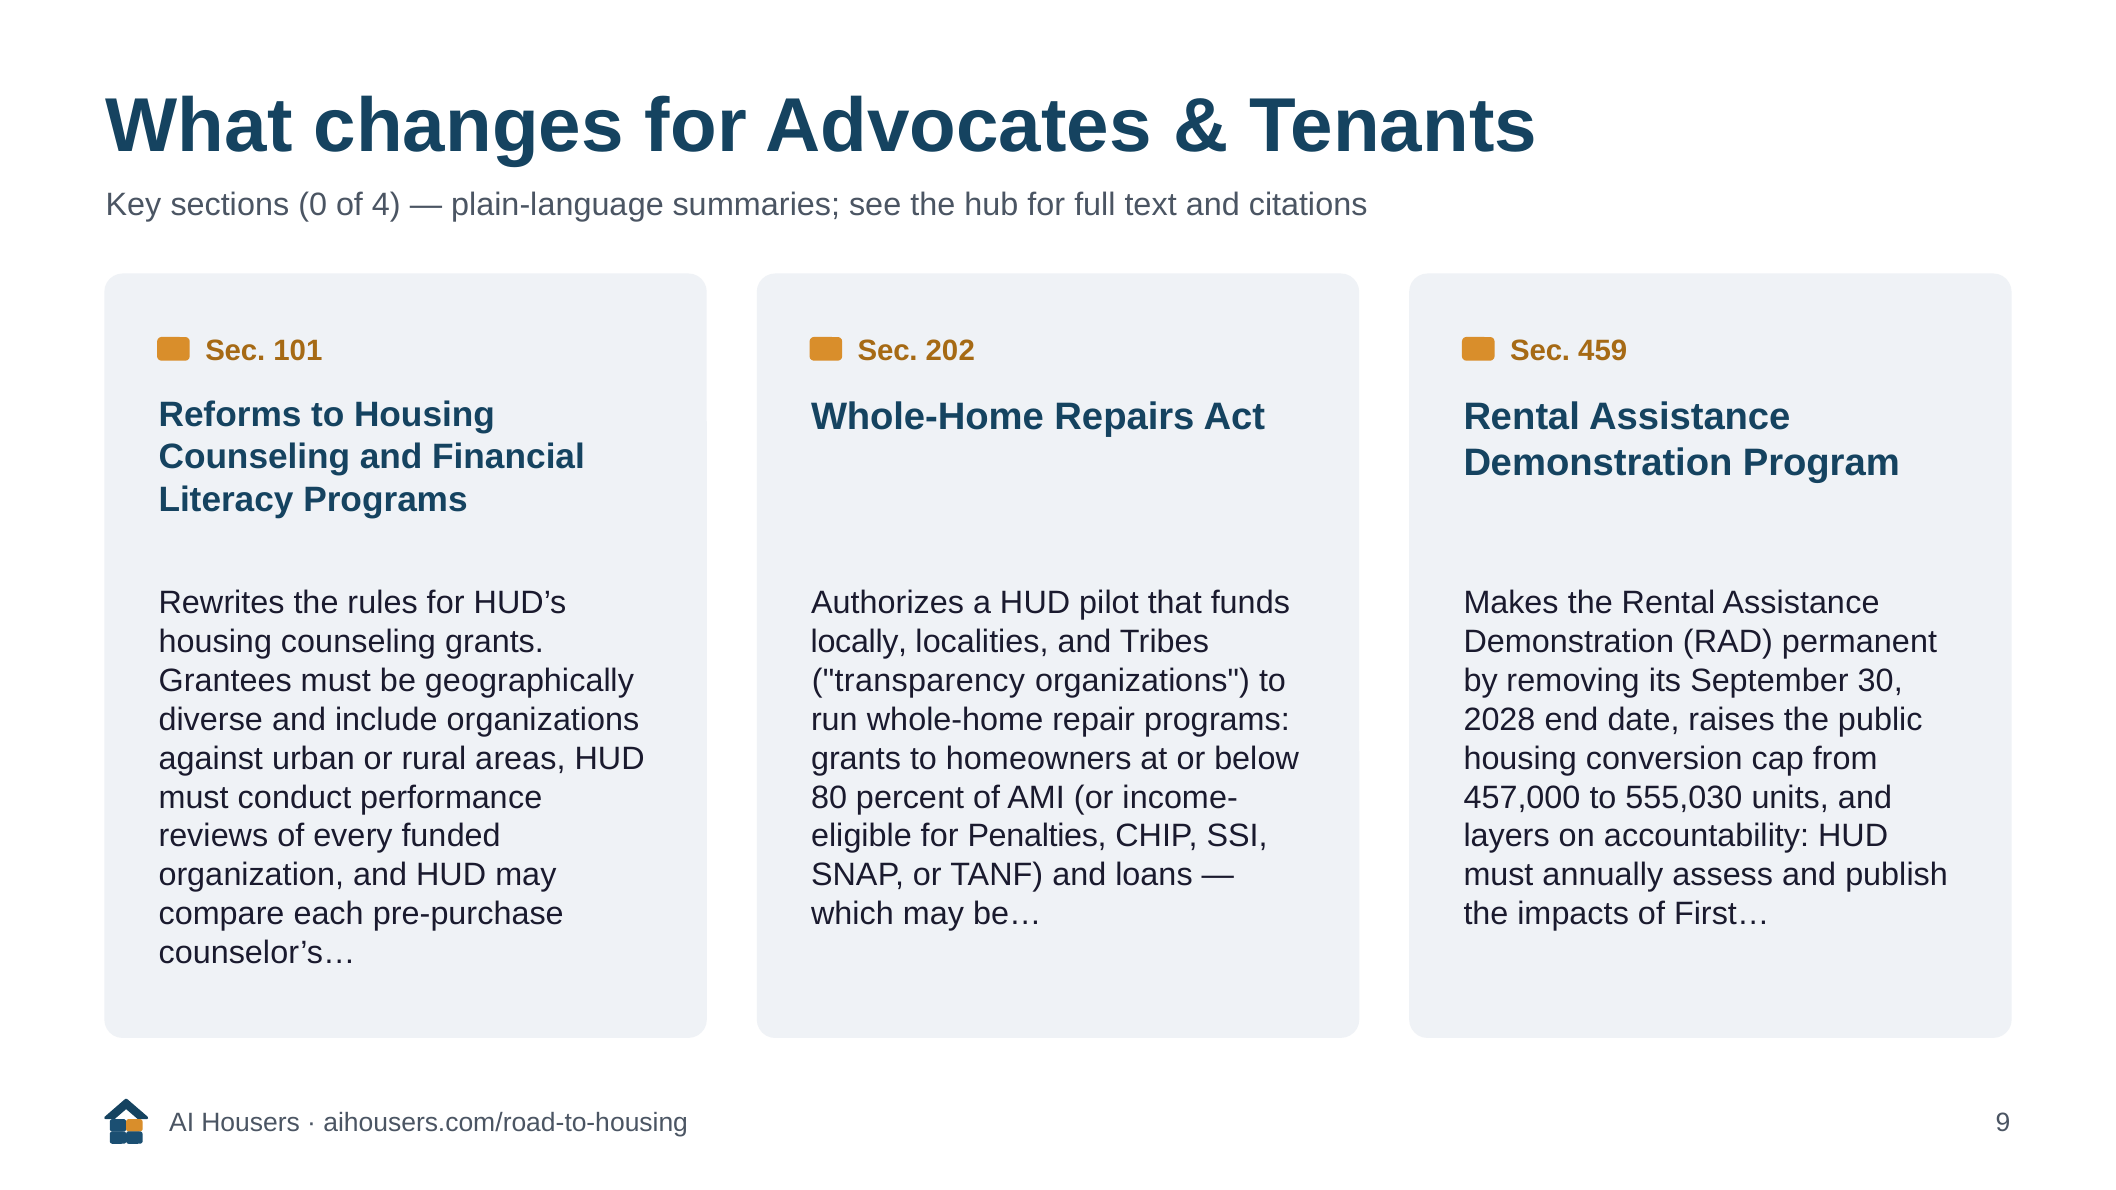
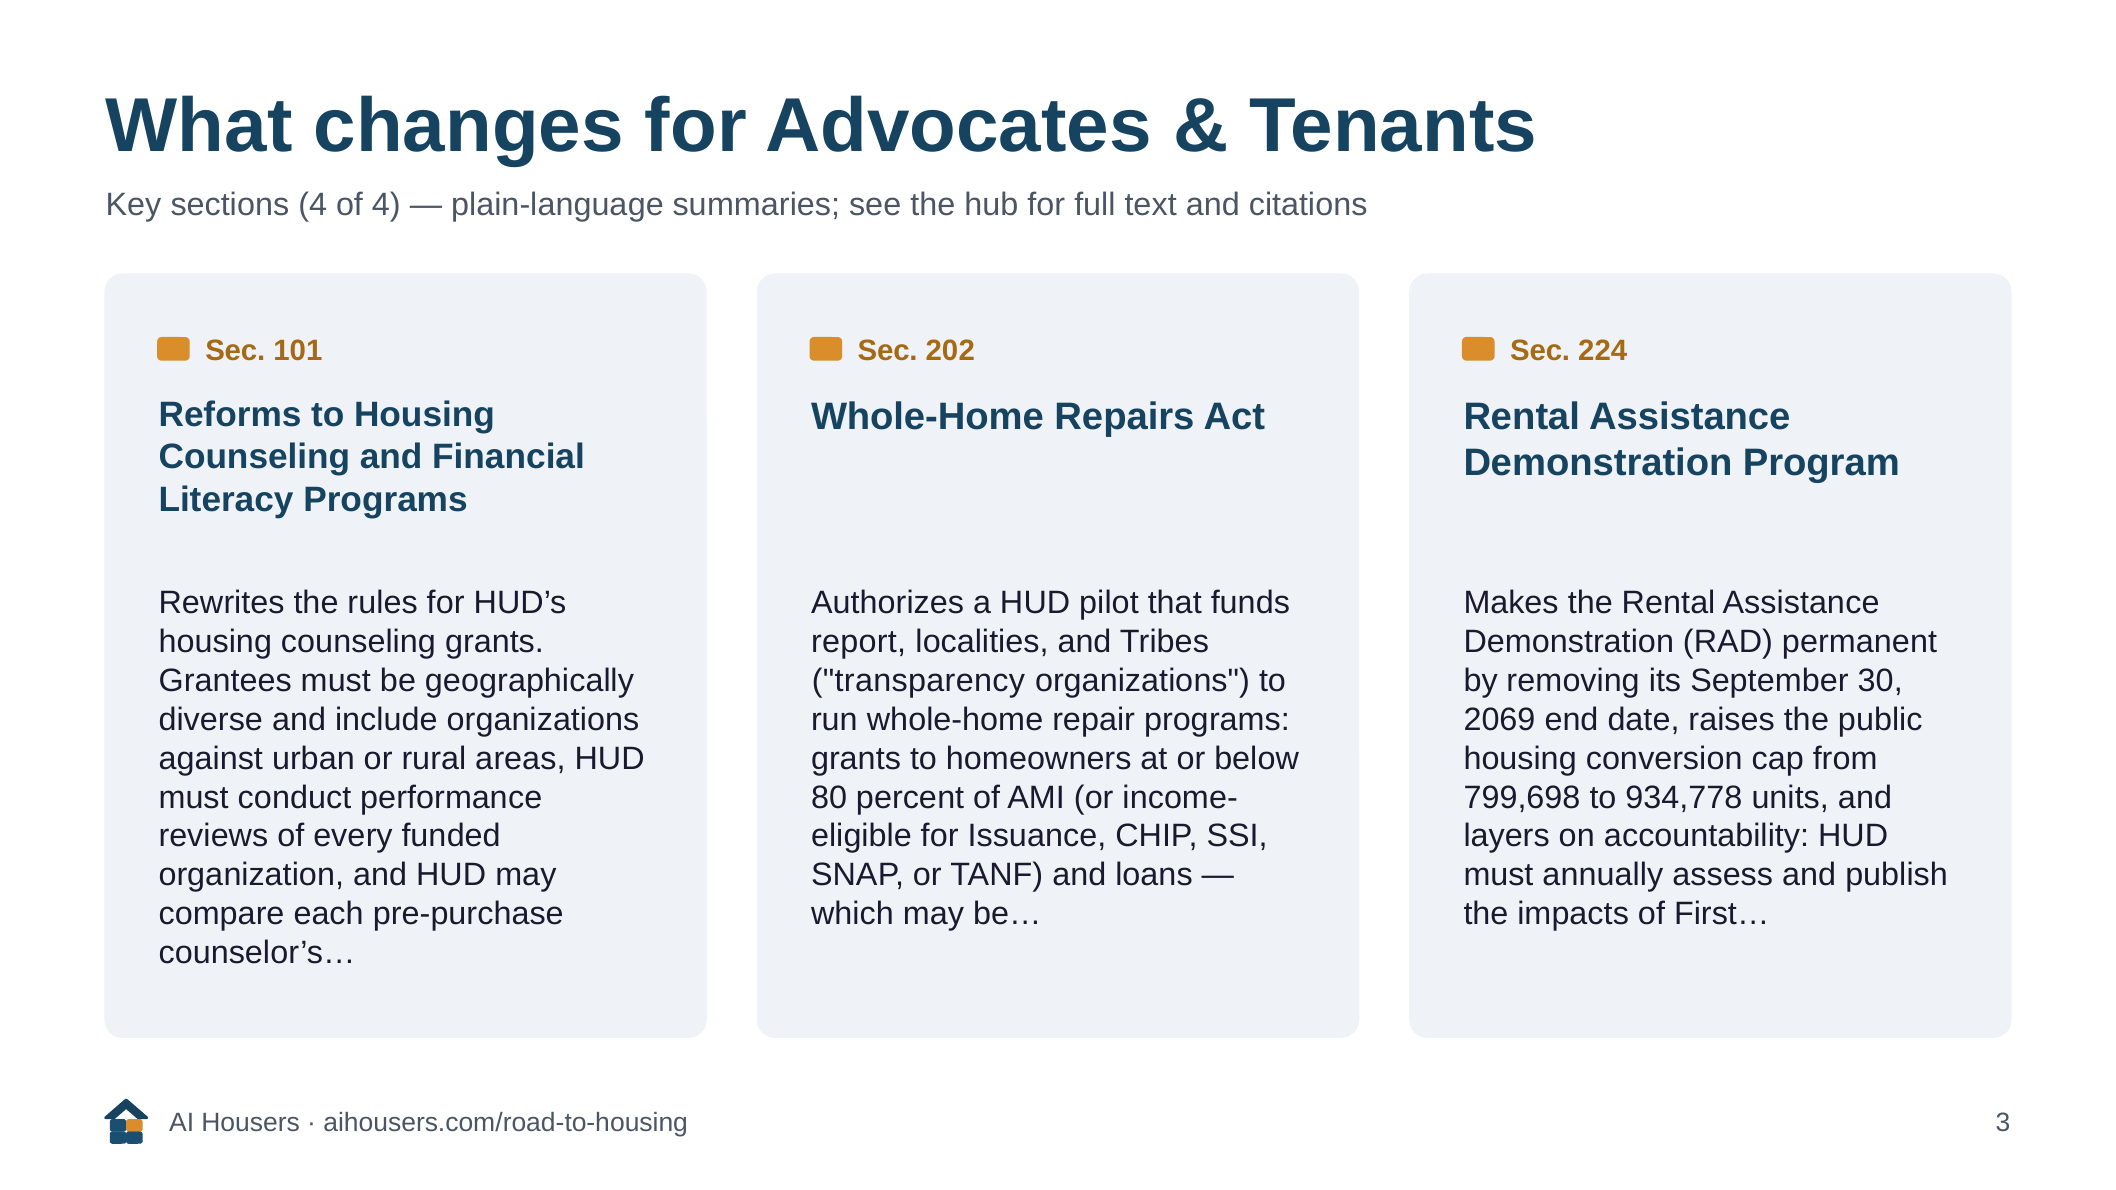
sections 0: 0 -> 4
459: 459 -> 224
locally: locally -> report
2028: 2028 -> 2069
457,000: 457,000 -> 799,698
555,030: 555,030 -> 934,778
Penalties: Penalties -> Issuance
9: 9 -> 3
